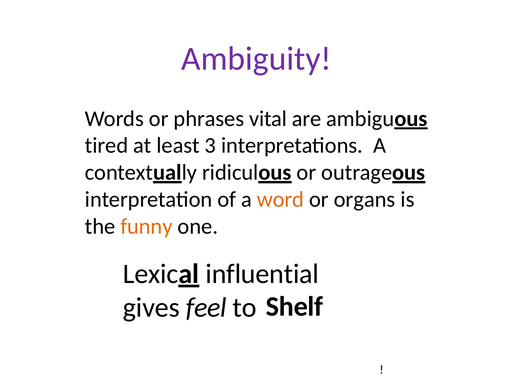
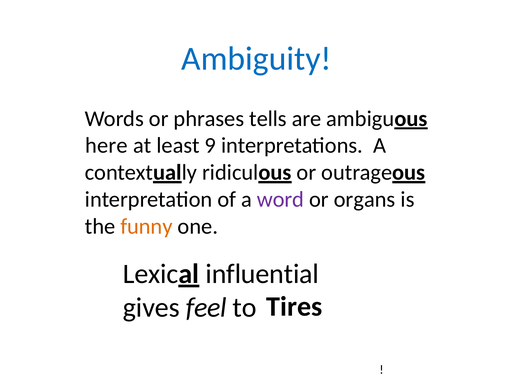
Ambiguity colour: purple -> blue
vital: vital -> tells
tired: tired -> here
3: 3 -> 9
word colour: orange -> purple
Shelf: Shelf -> Tires
